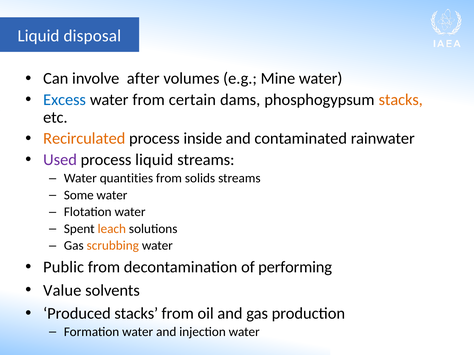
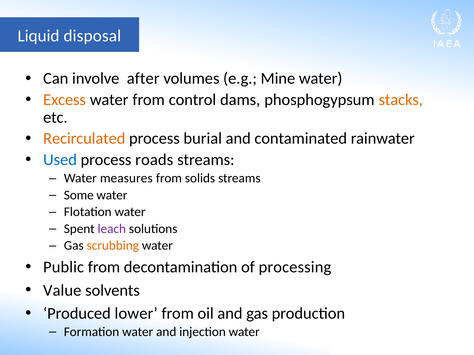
Excess colour: blue -> orange
certain: certain -> control
inside: inside -> burial
Used colour: purple -> blue
process liquid: liquid -> roads
quantities: quantities -> measures
leach colour: orange -> purple
performing: performing -> processing
Produced stacks: stacks -> lower
